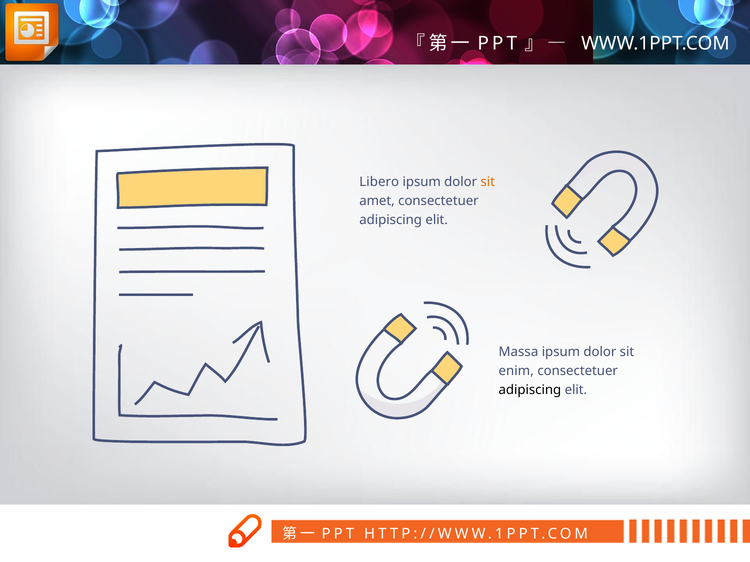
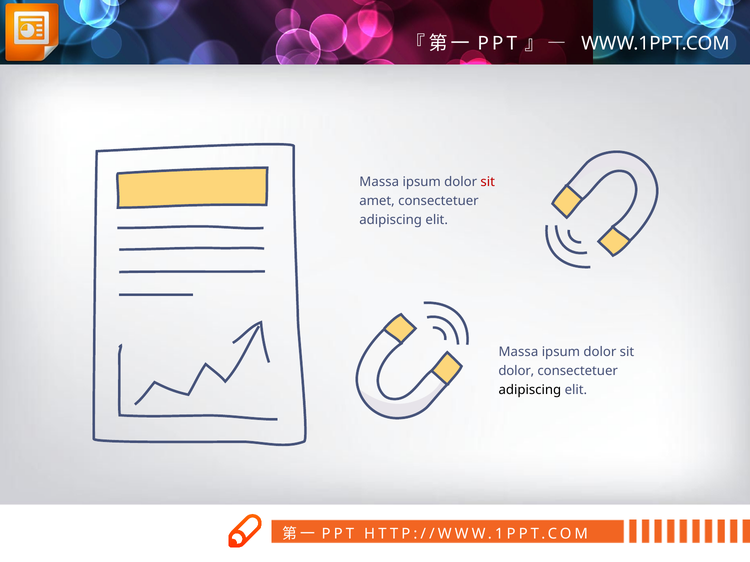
Libero at (379, 182): Libero -> Massa
sit at (488, 182) colour: orange -> red
enim at (516, 371): enim -> dolor
